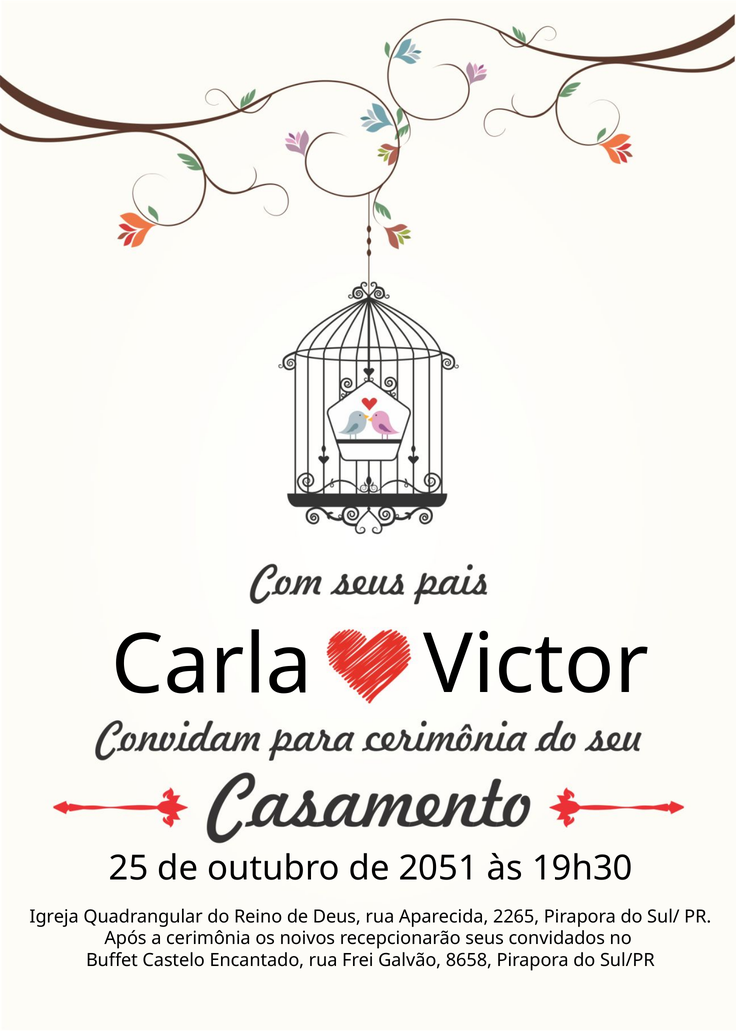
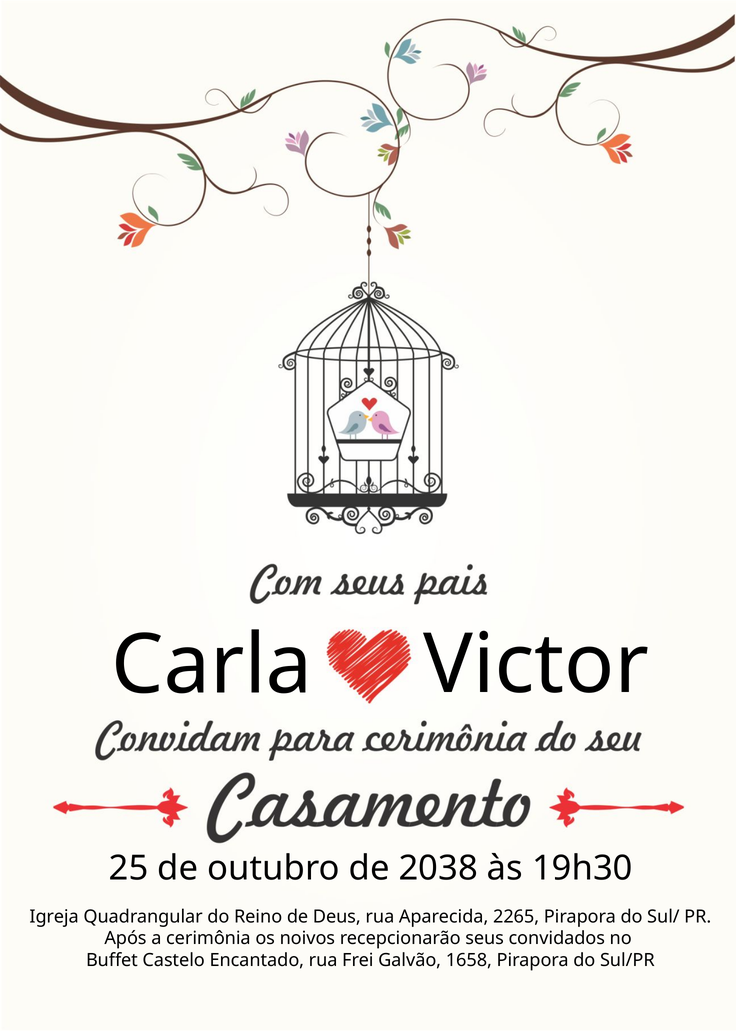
2051: 2051 -> 2038
8658: 8658 -> 1658
